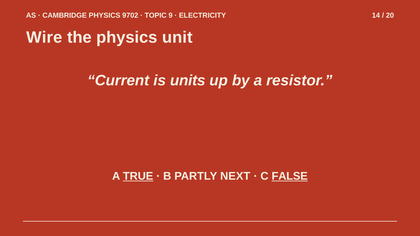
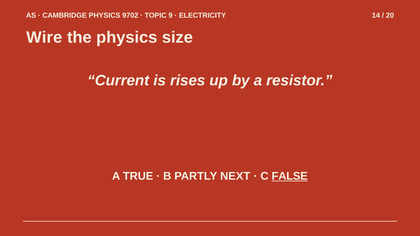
unit: unit -> size
units: units -> rises
TRUE underline: present -> none
